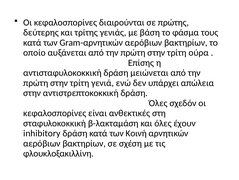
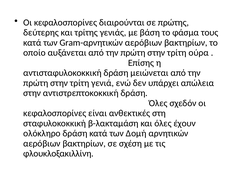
inhibitory: inhibitory -> ολόκληρο
Κοινή: Κοινή -> Δομή
